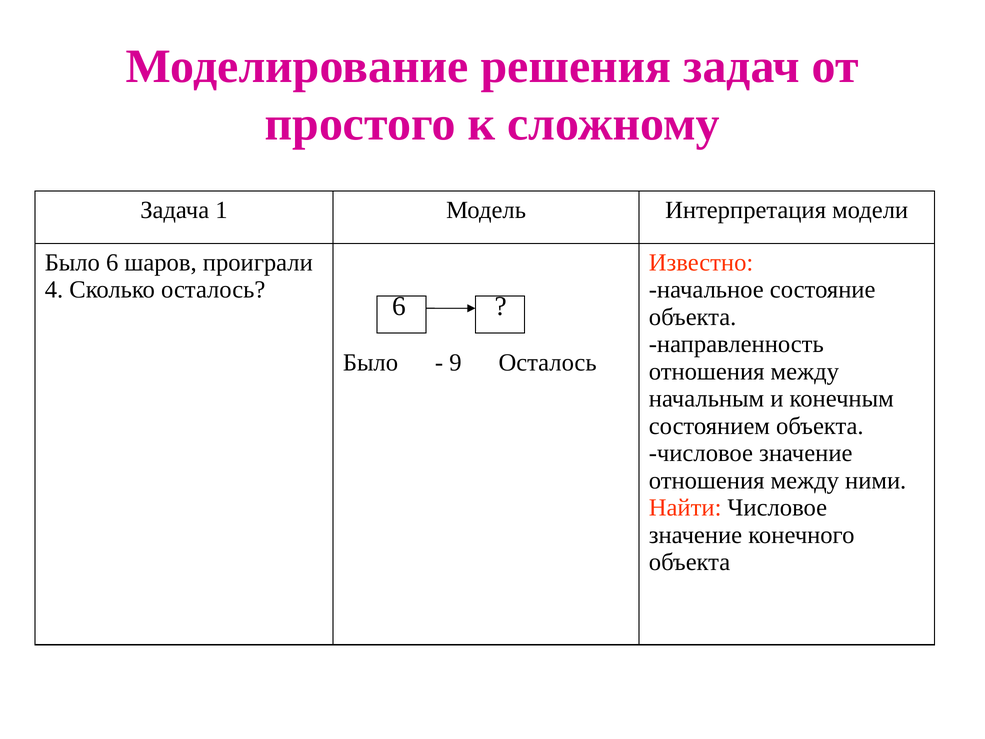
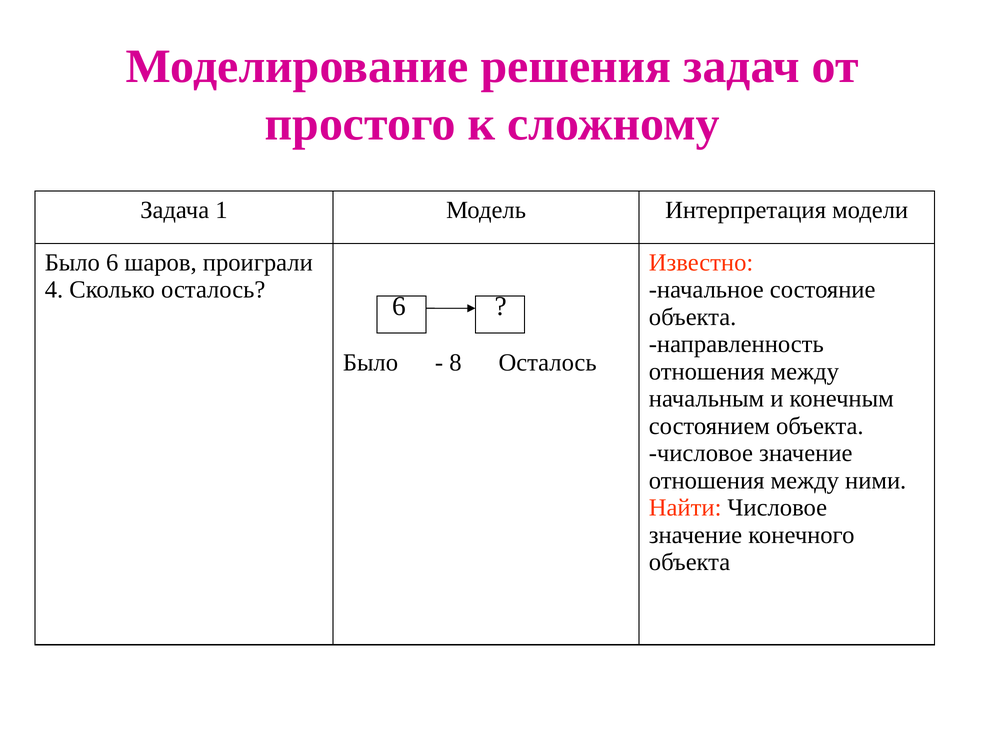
9: 9 -> 8
